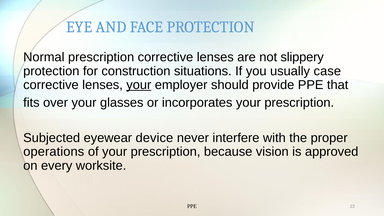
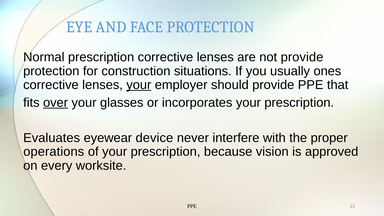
not slippery: slippery -> provide
case: case -> ones
over underline: none -> present
Subjected: Subjected -> Evaluates
